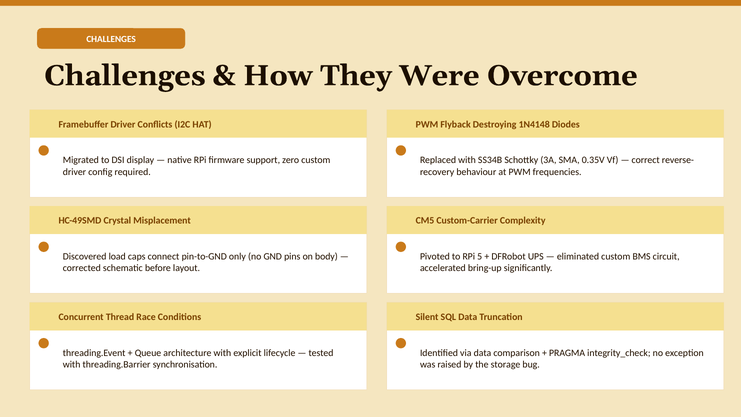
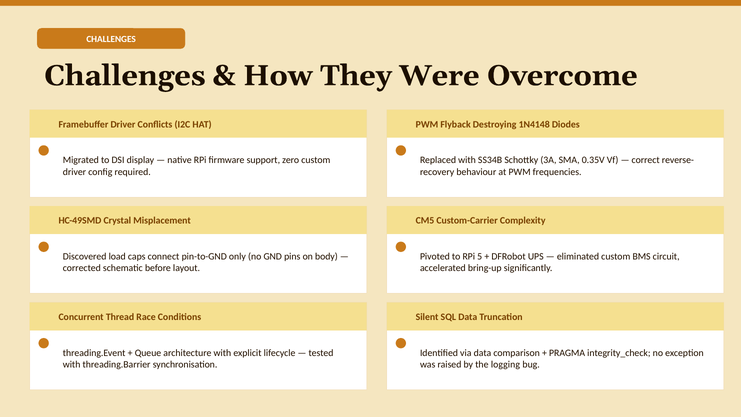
storage: storage -> logging
